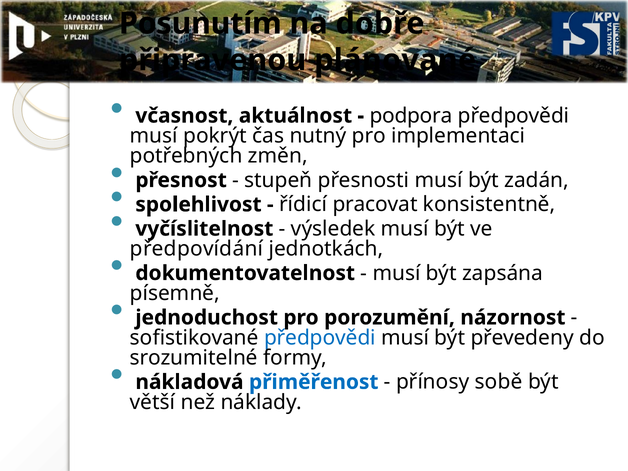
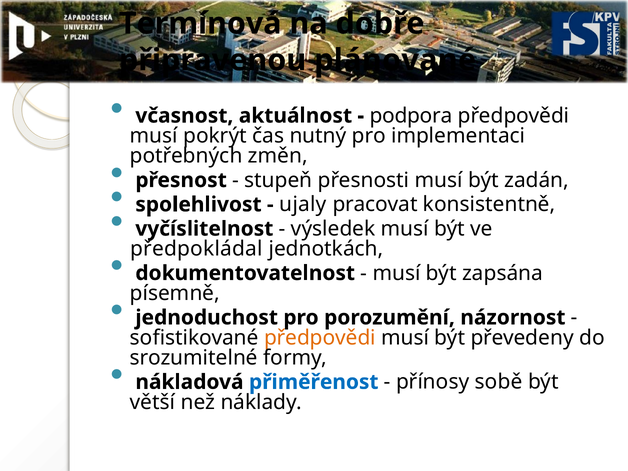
Posunutím: Posunutím -> Termínová
řídicí: řídicí -> ujaly
předpovídání: předpovídání -> předpokládal
předpovědi at (320, 338) colour: blue -> orange
